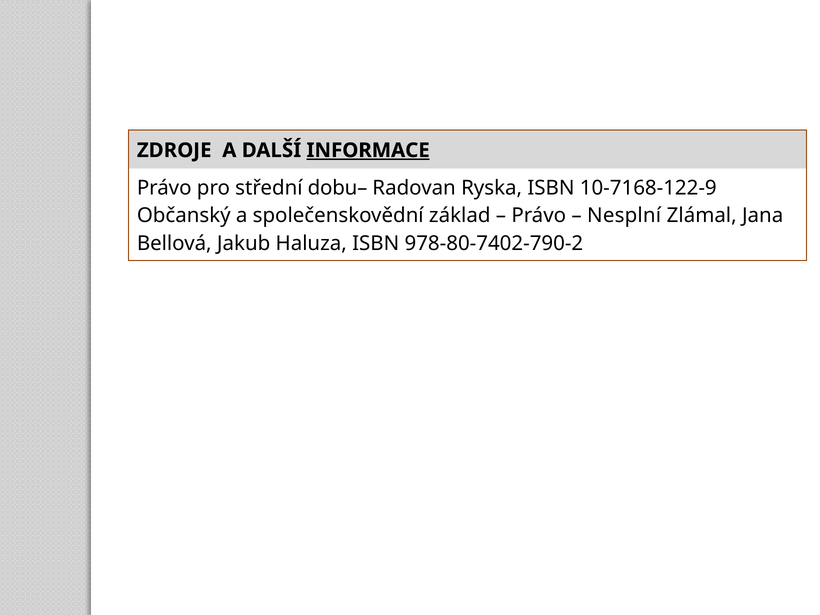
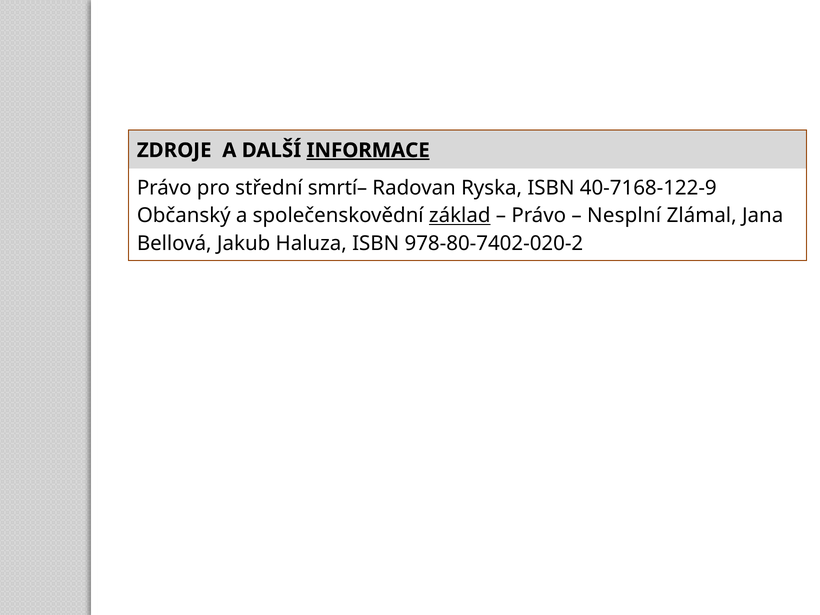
dobu–: dobu– -> smrtí–
10-7168-122-9: 10-7168-122-9 -> 40-7168-122-9
základ underline: none -> present
978-80-7402-790-2: 978-80-7402-790-2 -> 978-80-7402-020-2
